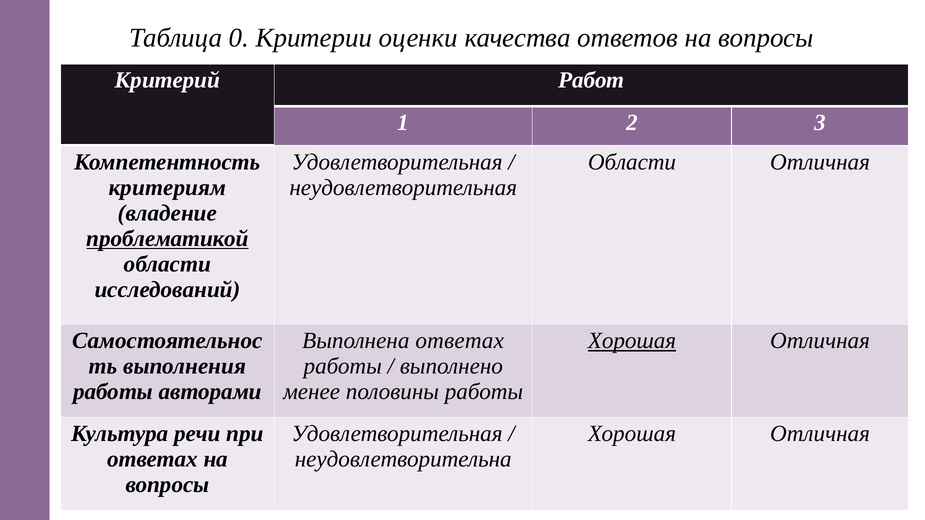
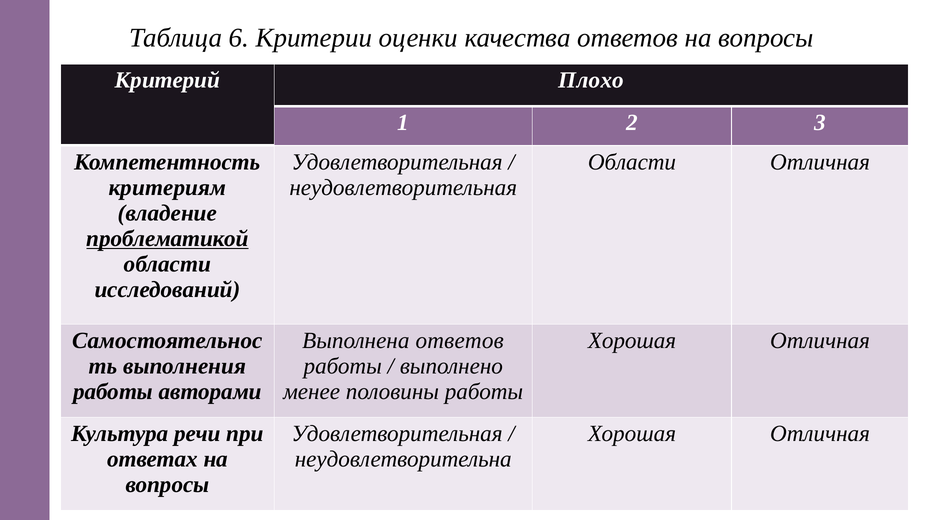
0: 0 -> 6
Работ: Работ -> Плохо
Выполнена ответах: ответах -> ответов
Хорошая at (632, 341) underline: present -> none
